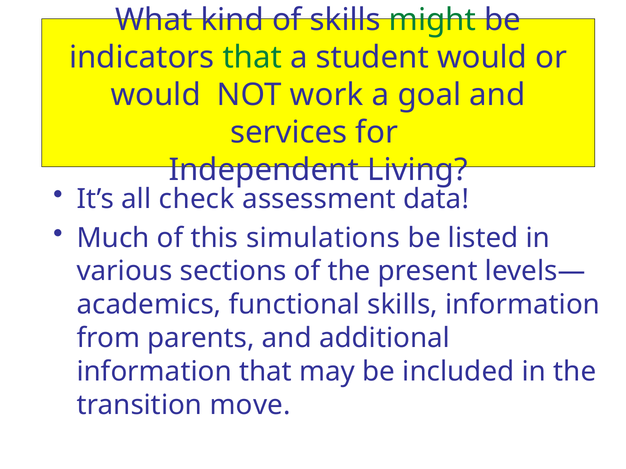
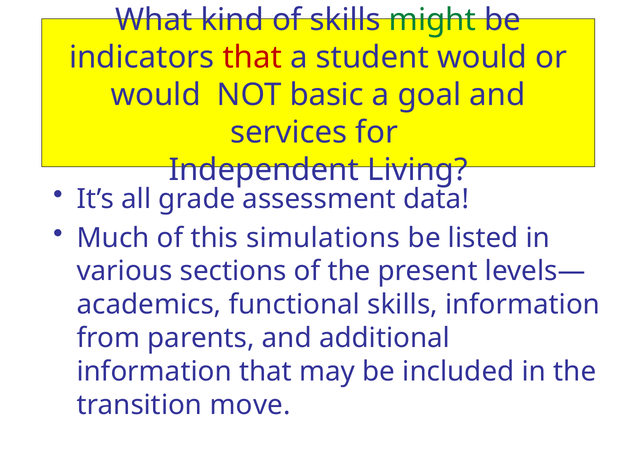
that at (252, 57) colour: green -> red
work: work -> basic
check: check -> grade
